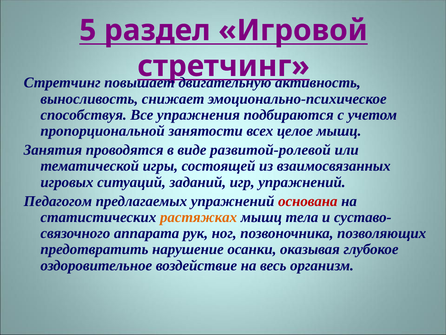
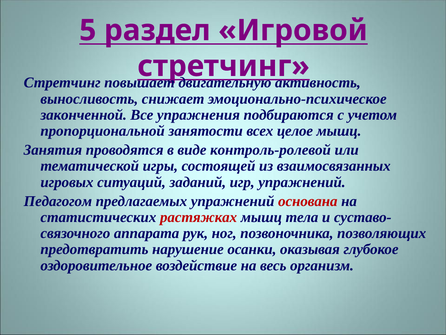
способствуя: способствуя -> законченной
развитой-ролевой: развитой-ролевой -> контроль-ролевой
растяжках colour: orange -> red
